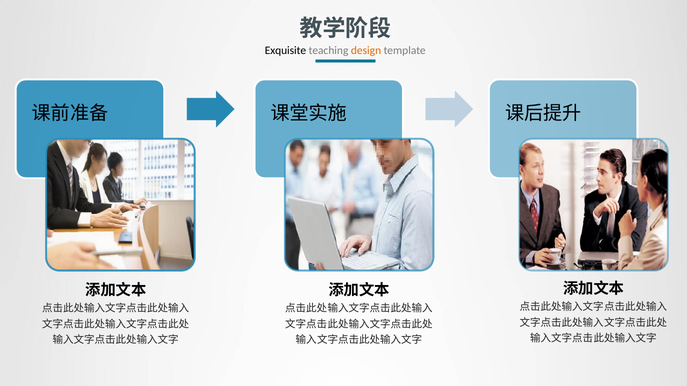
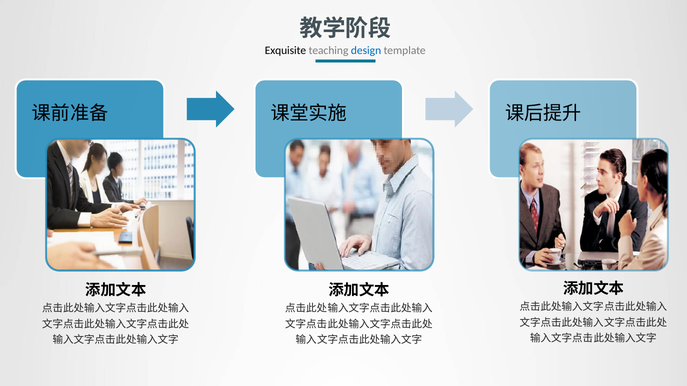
design colour: orange -> blue
